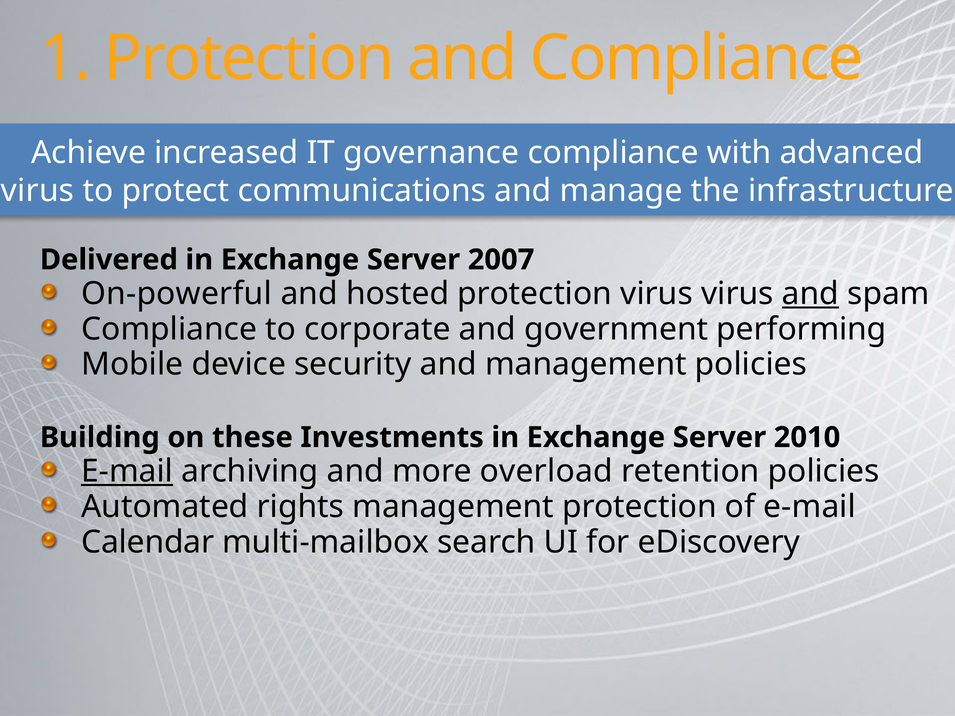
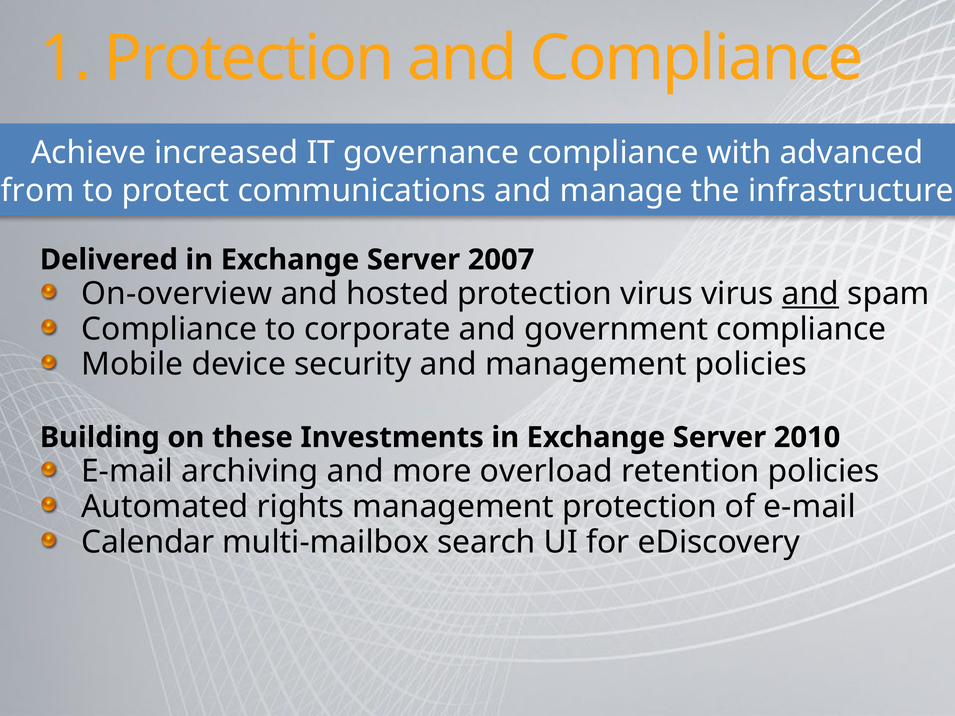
virus at (38, 191): virus -> from
On-powerful: On-powerful -> On-overview
government performing: performing -> compliance
E-mail at (127, 472) underline: present -> none
